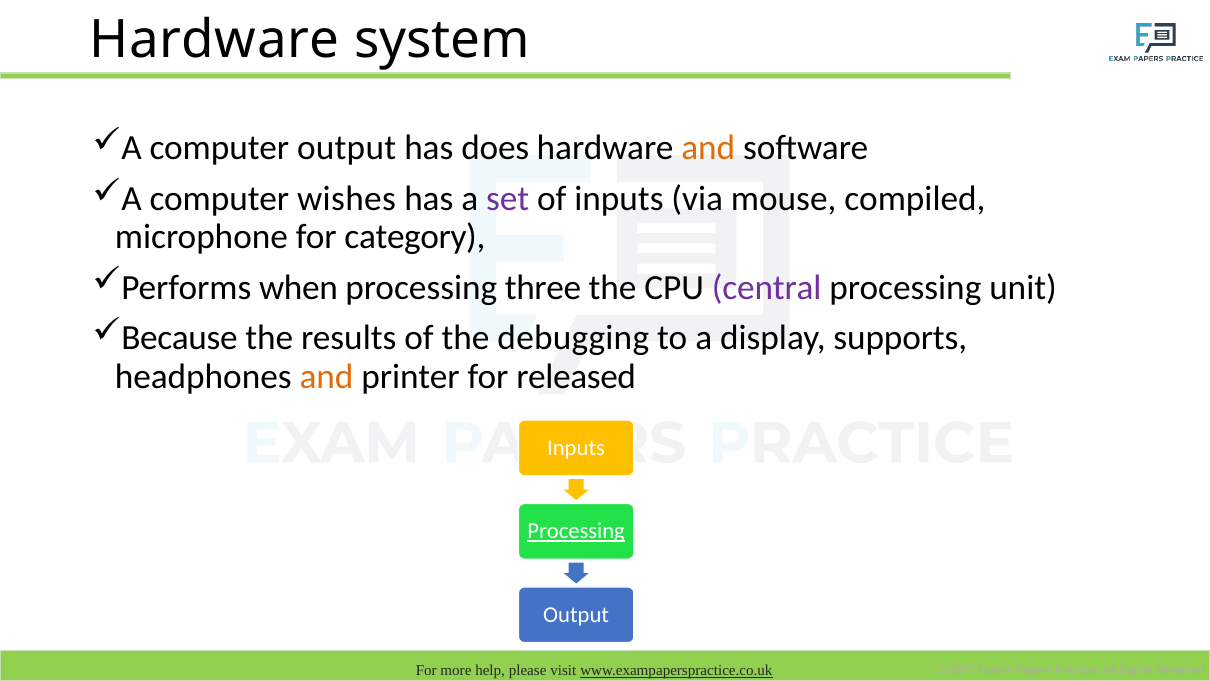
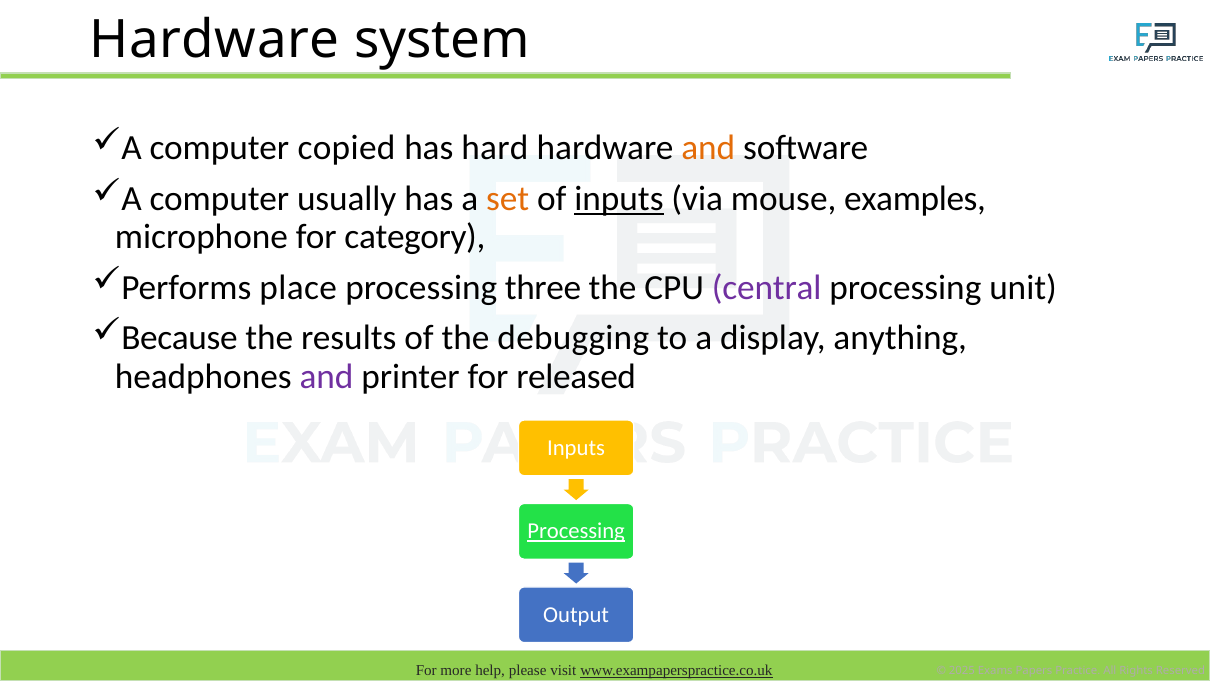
computer output: output -> copied
does: does -> hard
wishes: wishes -> usually
set colour: purple -> orange
inputs at (619, 199) underline: none -> present
compiled: compiled -> examples
when: when -> place
supports: supports -> anything
and at (327, 376) colour: orange -> purple
